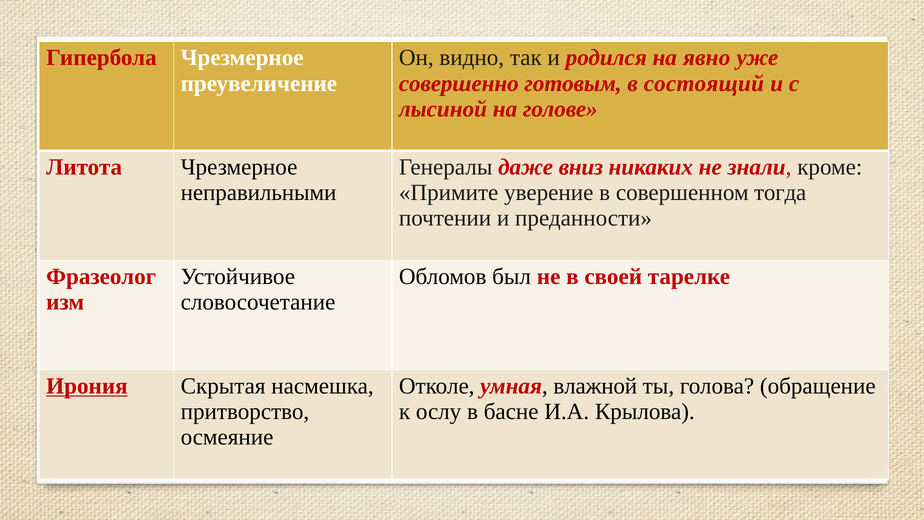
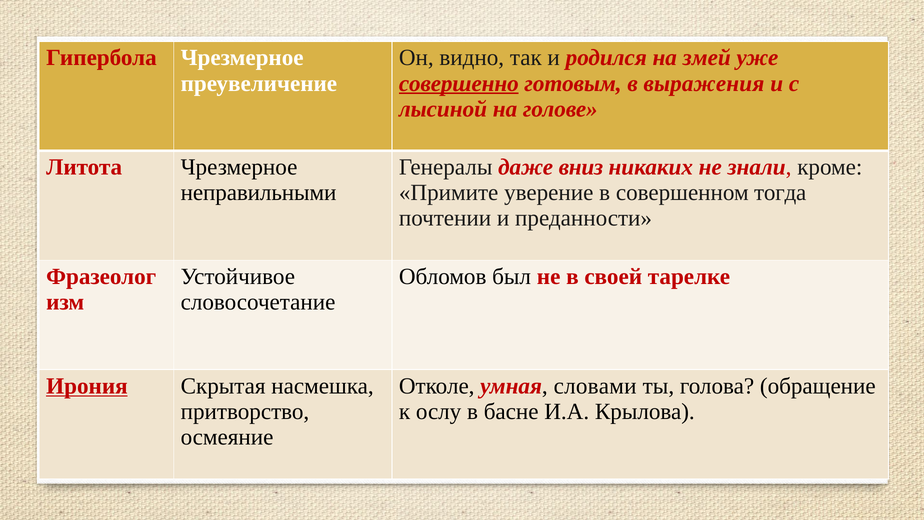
явно: явно -> змей
совершенно underline: none -> present
состоящий: состоящий -> выражения
влажной: влажной -> словами
